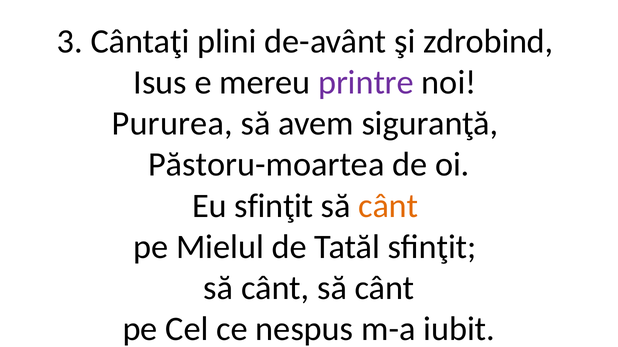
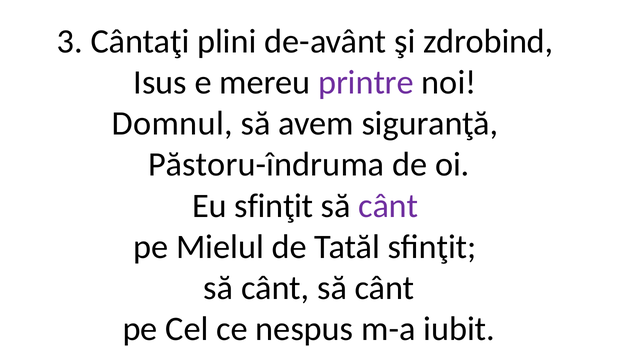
Pururea: Pururea -> Domnul
Păstoru-moartea: Păstoru-moartea -> Păstoru-îndruma
cânt at (388, 206) colour: orange -> purple
